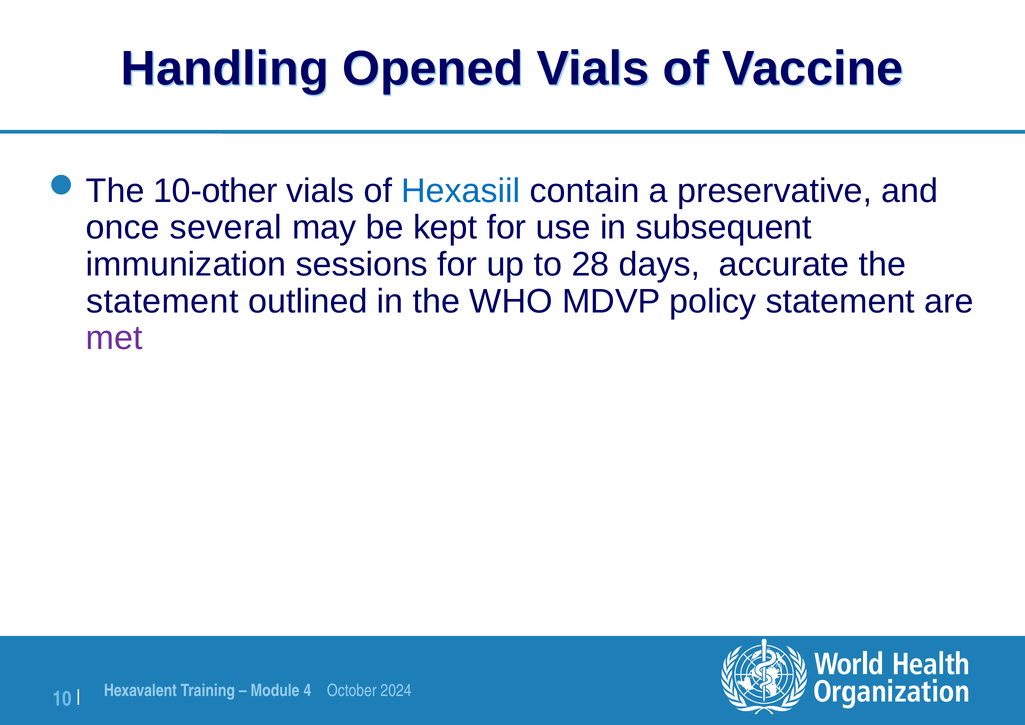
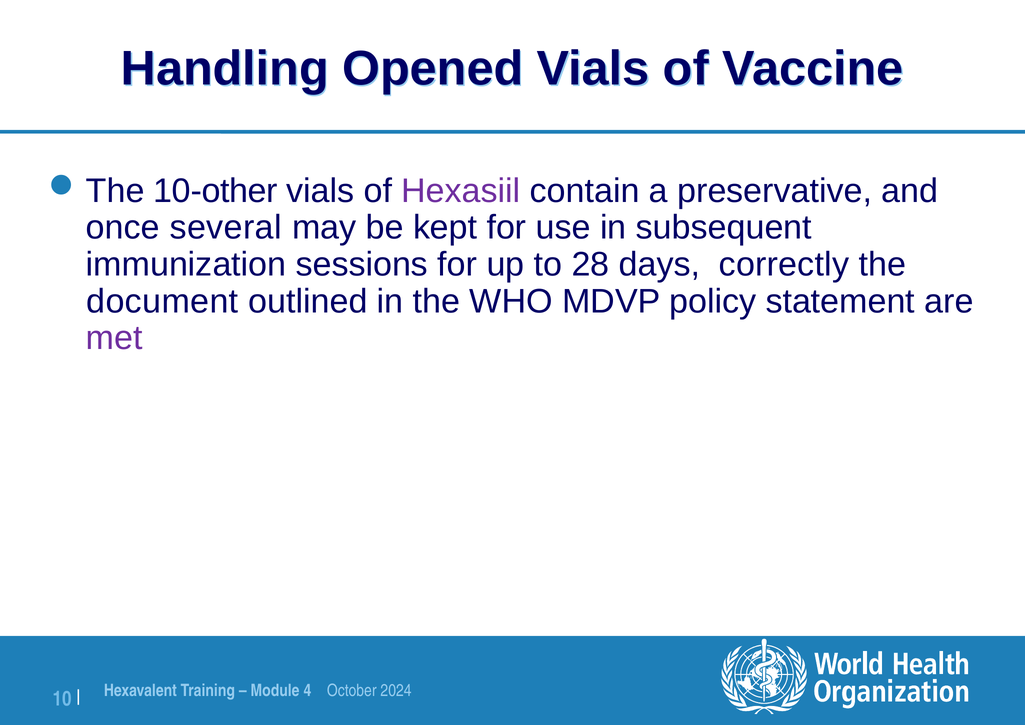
Hexasiil colour: blue -> purple
accurate: accurate -> correctly
statement at (162, 301): statement -> document
